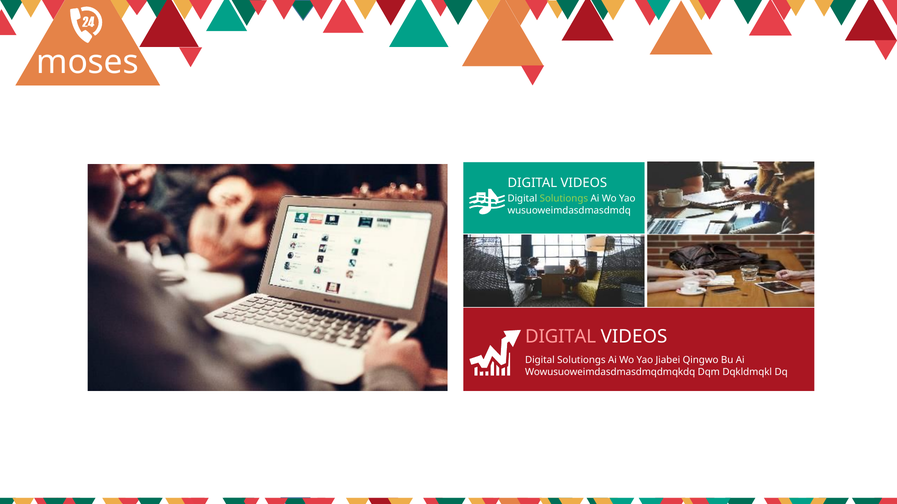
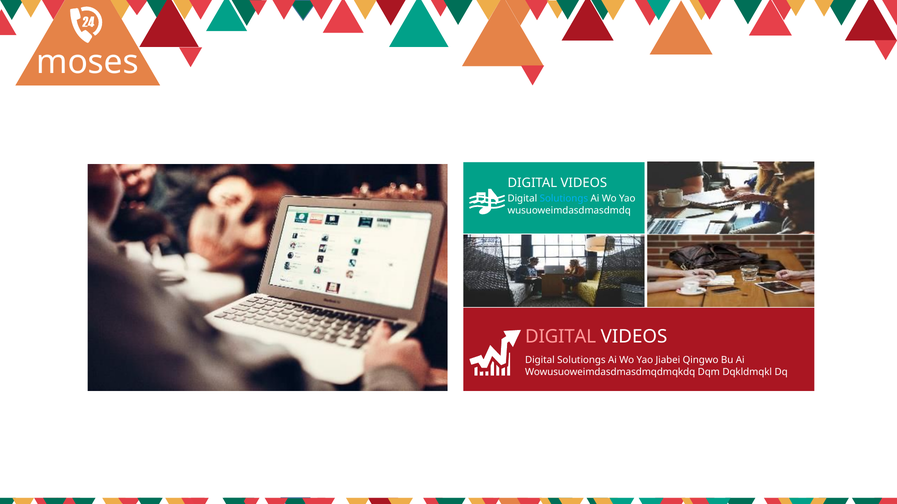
Solutiongs at (564, 199) colour: light green -> light blue
